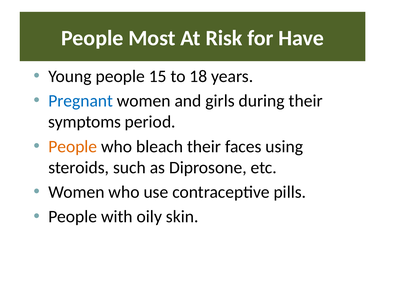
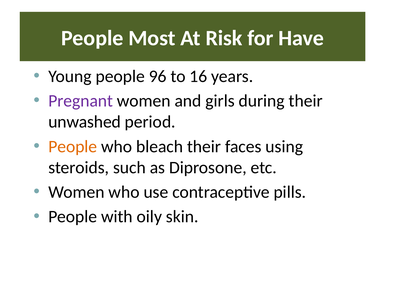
15: 15 -> 96
18: 18 -> 16
Pregnant colour: blue -> purple
symptoms: symptoms -> unwashed
